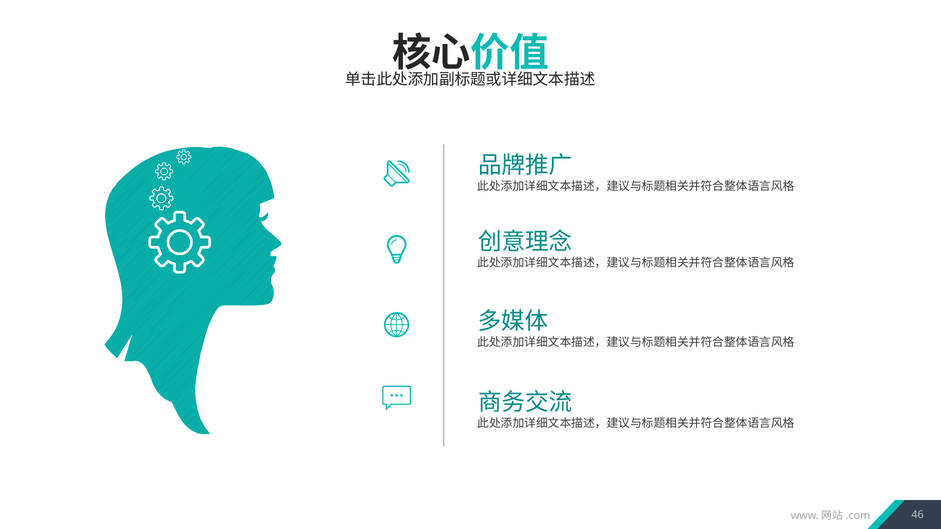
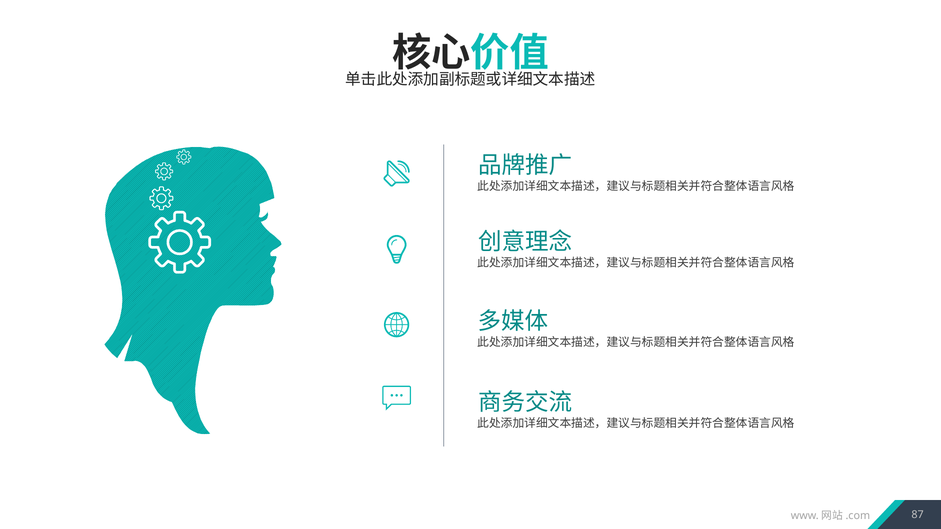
46: 46 -> 87
